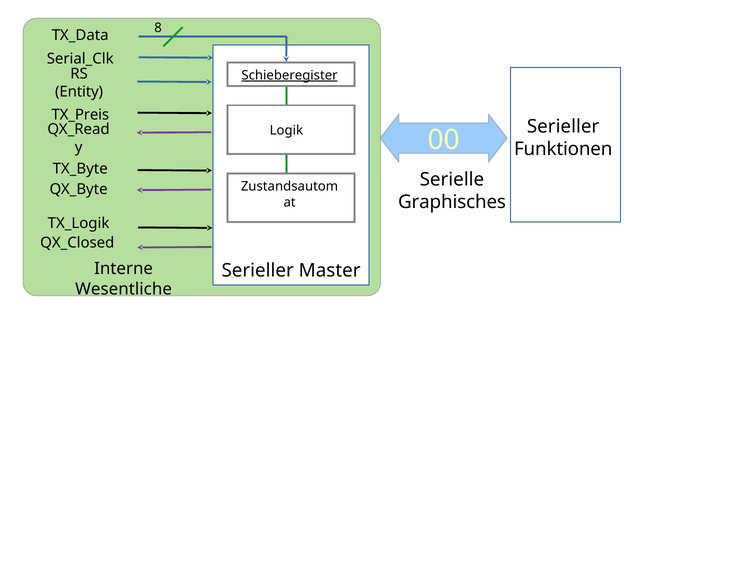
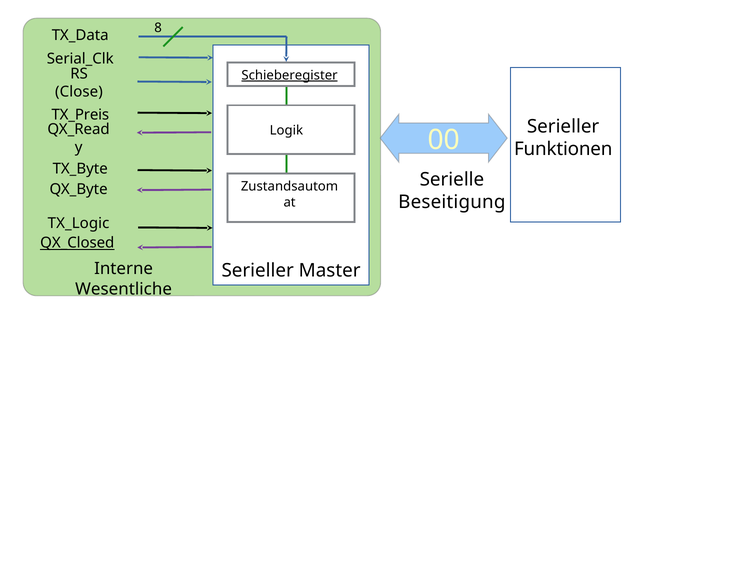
Entity: Entity -> Close
Graphisches: Graphisches -> Beseitigung
TX_Logik: TX_Logik -> TX_Logic
QX_Closed underline: none -> present
